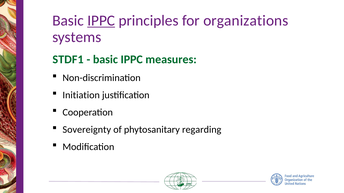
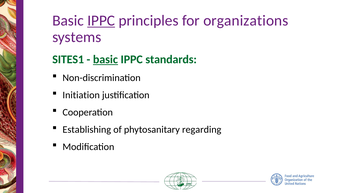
STDF1: STDF1 -> SITES1
basic at (105, 60) underline: none -> present
measures: measures -> standards
Sovereignty: Sovereignty -> Establishing
